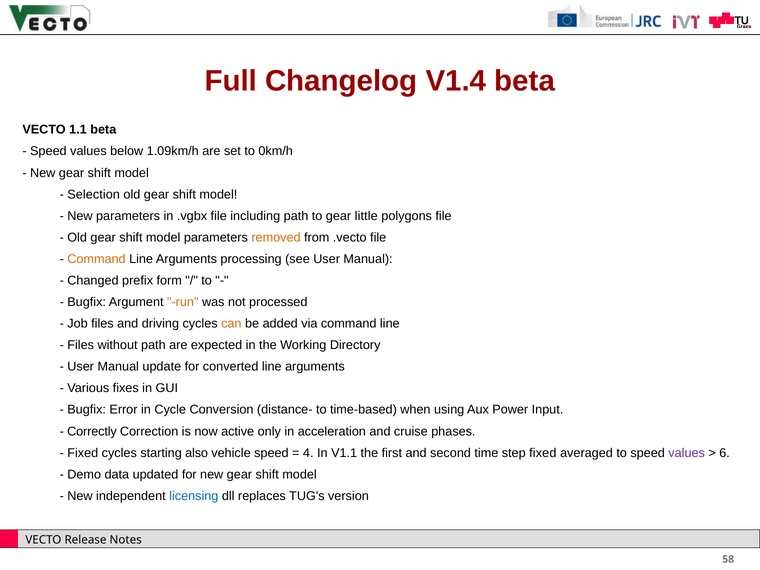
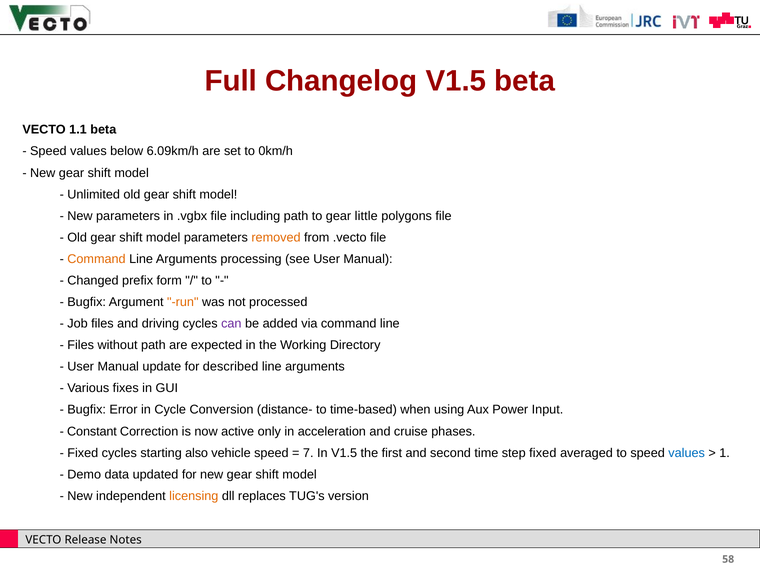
Changelog V1.4: V1.4 -> V1.5
1.09km/h: 1.09km/h -> 6.09km/h
Selection: Selection -> Unlimited
can colour: orange -> purple
converted: converted -> described
Correctly: Correctly -> Constant
4: 4 -> 7
In V1.1: V1.1 -> V1.5
values at (687, 453) colour: purple -> blue
6: 6 -> 1
licensing colour: blue -> orange
